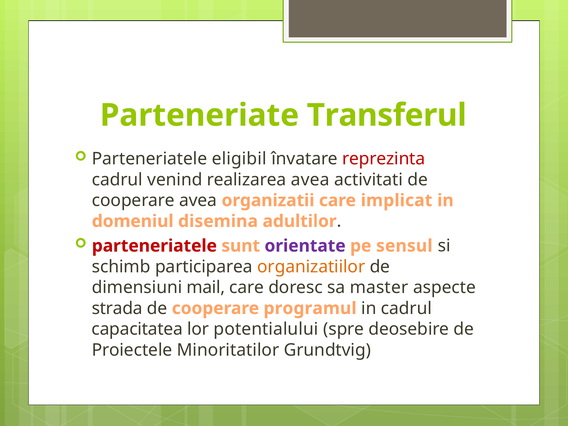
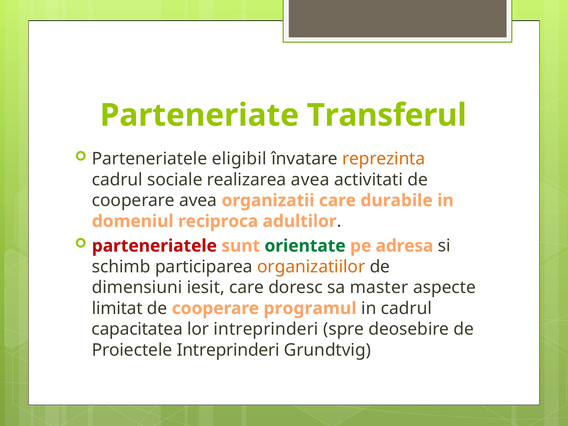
reprezinta colour: red -> orange
venind: venind -> sociale
implicat: implicat -> durabile
disemina: disemina -> reciproca
orientate colour: purple -> green
sensul: sensul -> adresa
mail: mail -> iesit
strada: strada -> limitat
lor potentialului: potentialului -> intreprinderi
Proiectele Minoritatilor: Minoritatilor -> Intreprinderi
